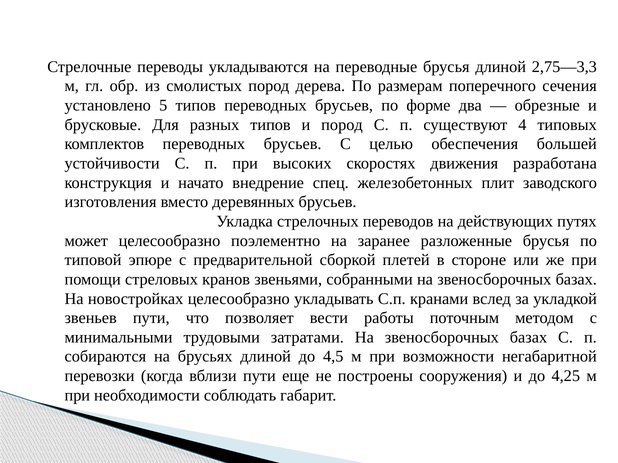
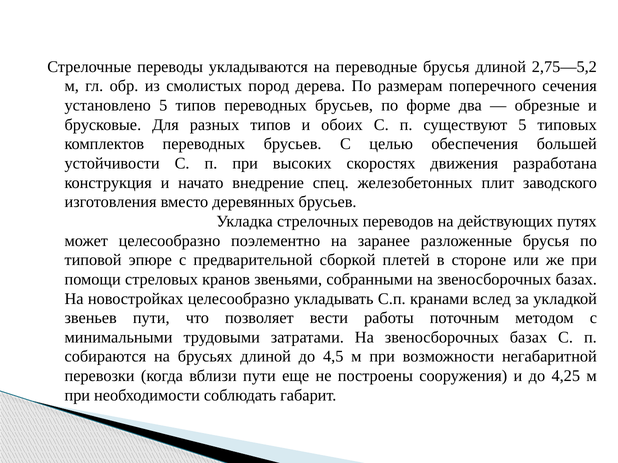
2,75—3,3: 2,75—3,3 -> 2,75—5,2
и пород: пород -> обоих
существуют 4: 4 -> 5
